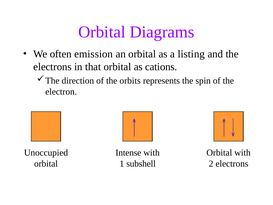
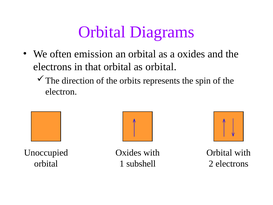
a listing: listing -> oxides
as cations: cations -> orbital
Intense at (128, 153): Intense -> Oxides
